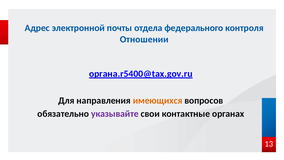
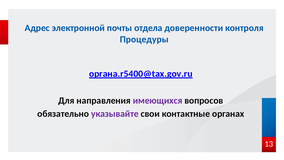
федерального: федерального -> доверенности
Отношении: Отношении -> Процедуры
имеющихся colour: orange -> purple
